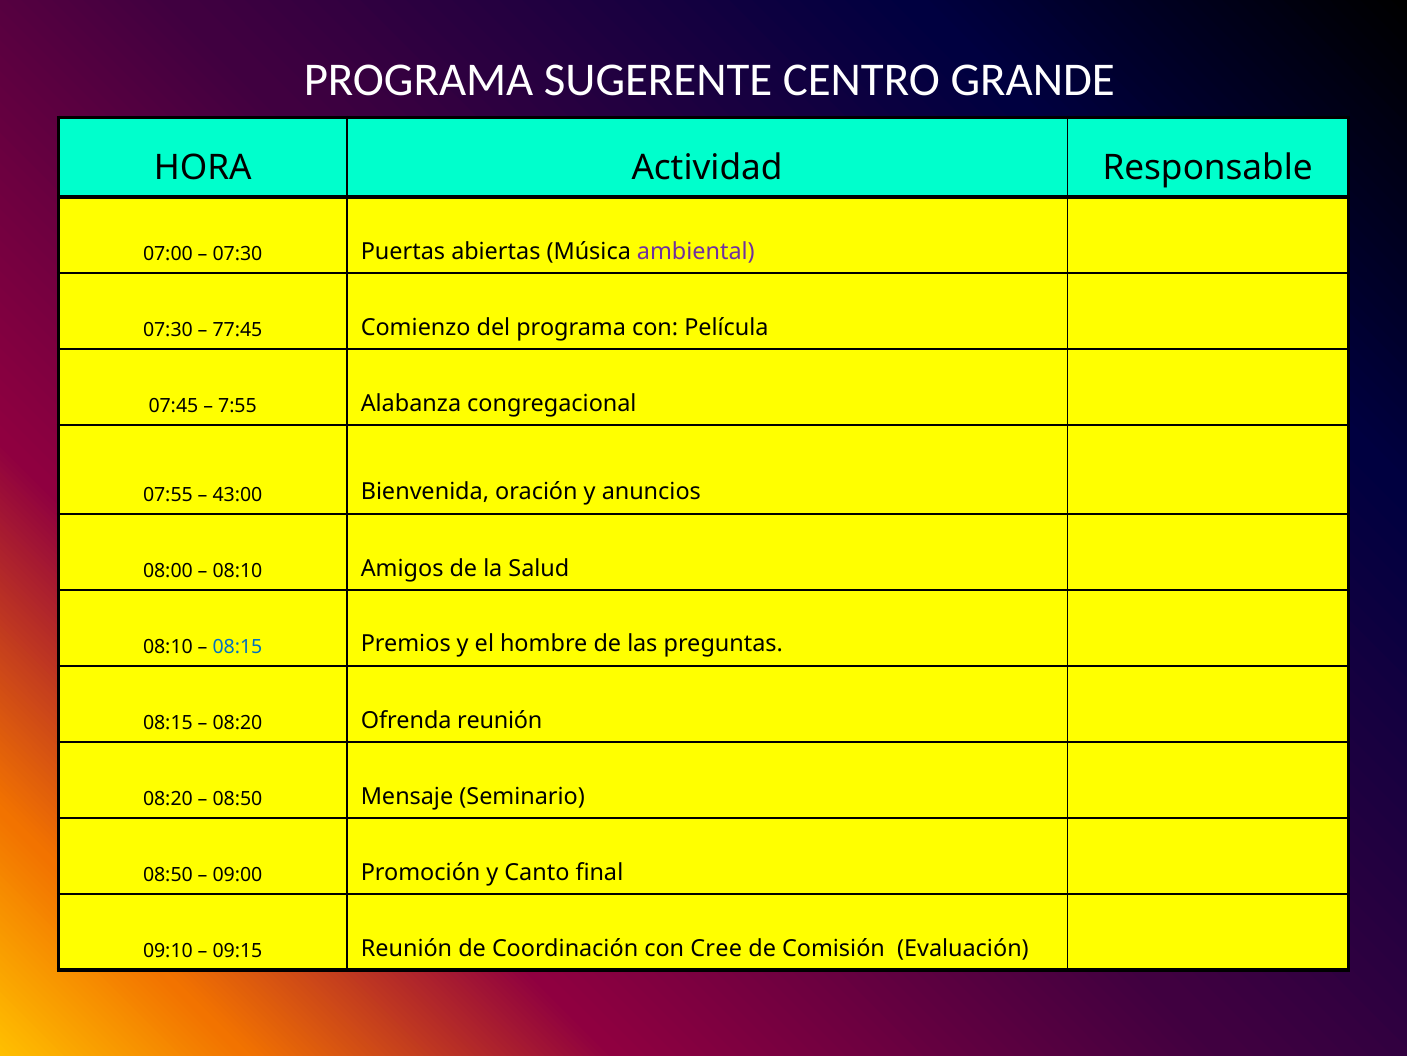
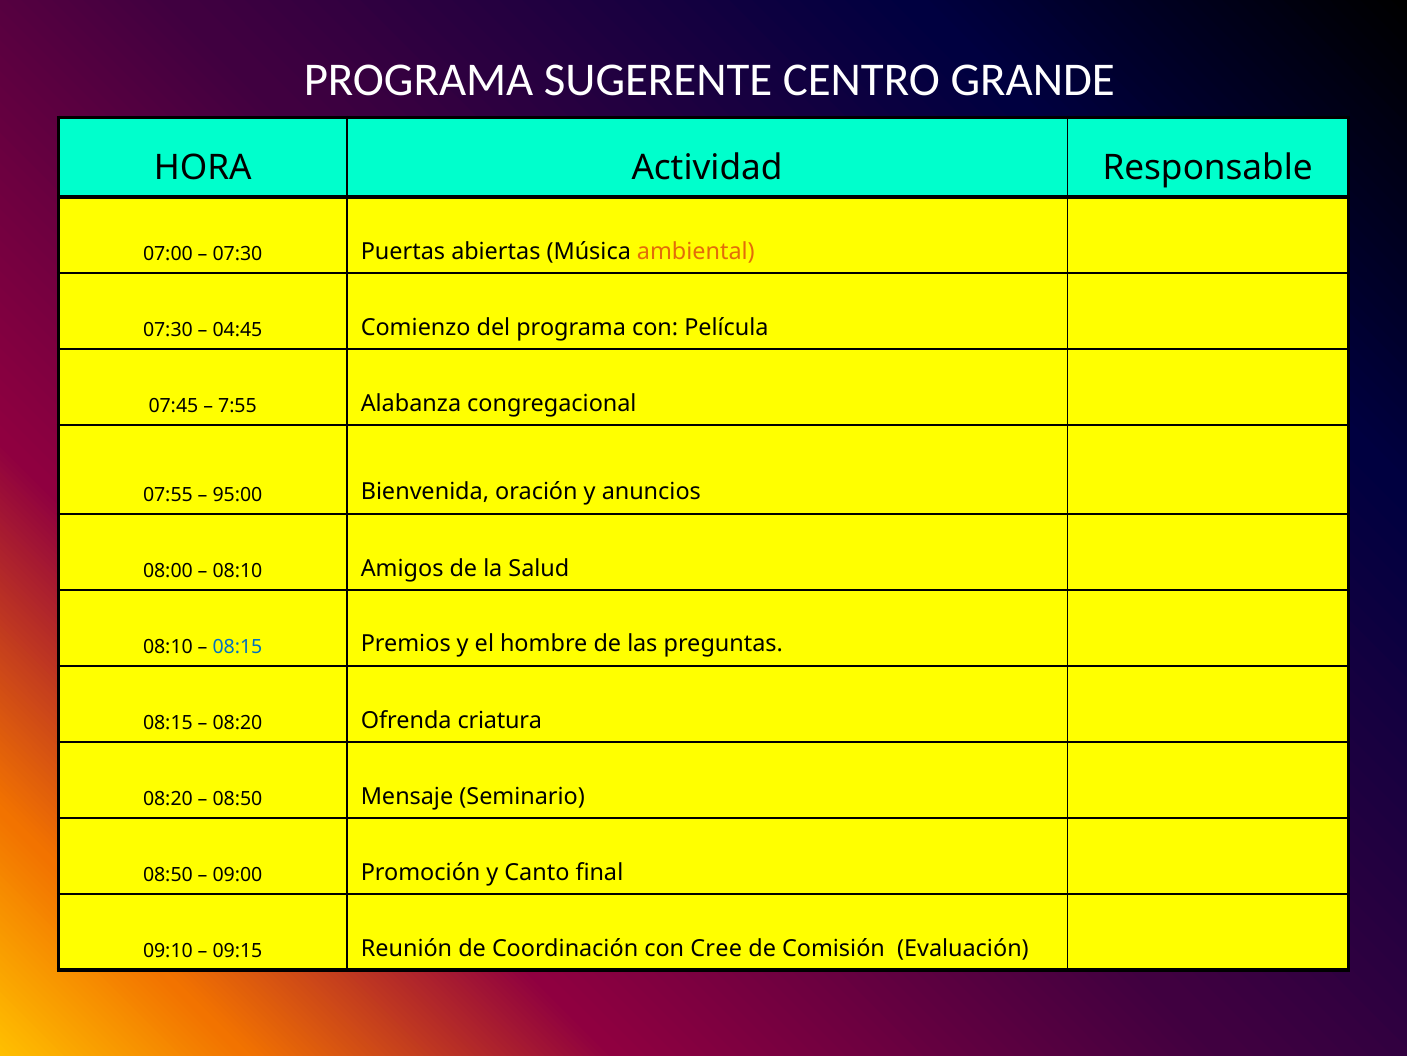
ambiental colour: purple -> orange
77:45: 77:45 -> 04:45
43:00: 43:00 -> 95:00
Ofrenda reunión: reunión -> criatura
